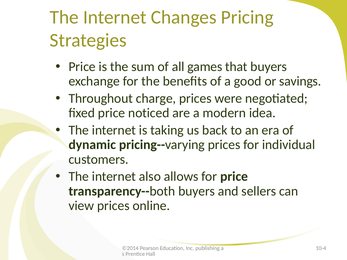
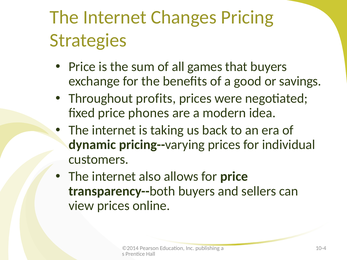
charge: charge -> profits
noticed: noticed -> phones
